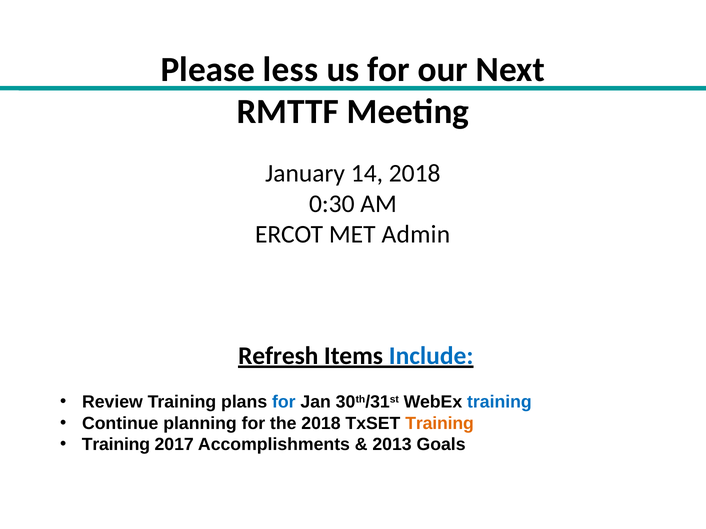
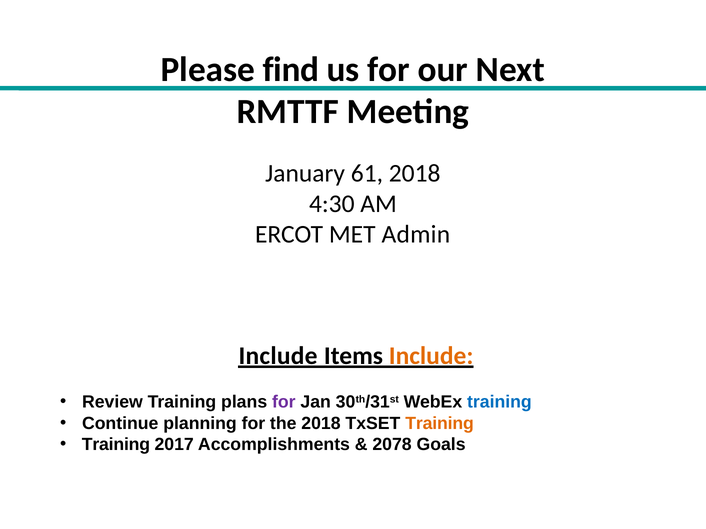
less: less -> find
14: 14 -> 61
0:30: 0:30 -> 4:30
Refresh at (278, 356): Refresh -> Include
Include at (431, 356) colour: blue -> orange
for at (284, 402) colour: blue -> purple
2013: 2013 -> 2078
